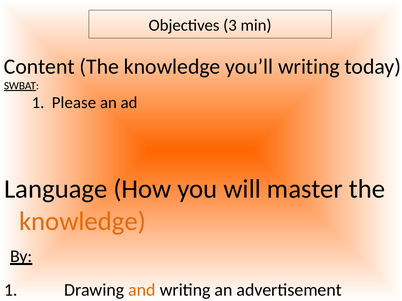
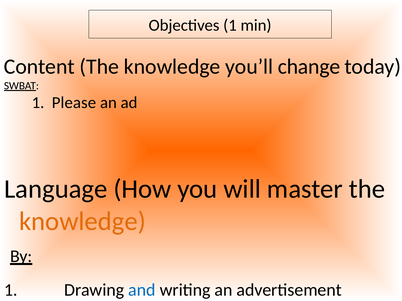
Objectives 3: 3 -> 1
you’ll writing: writing -> change
and colour: orange -> blue
